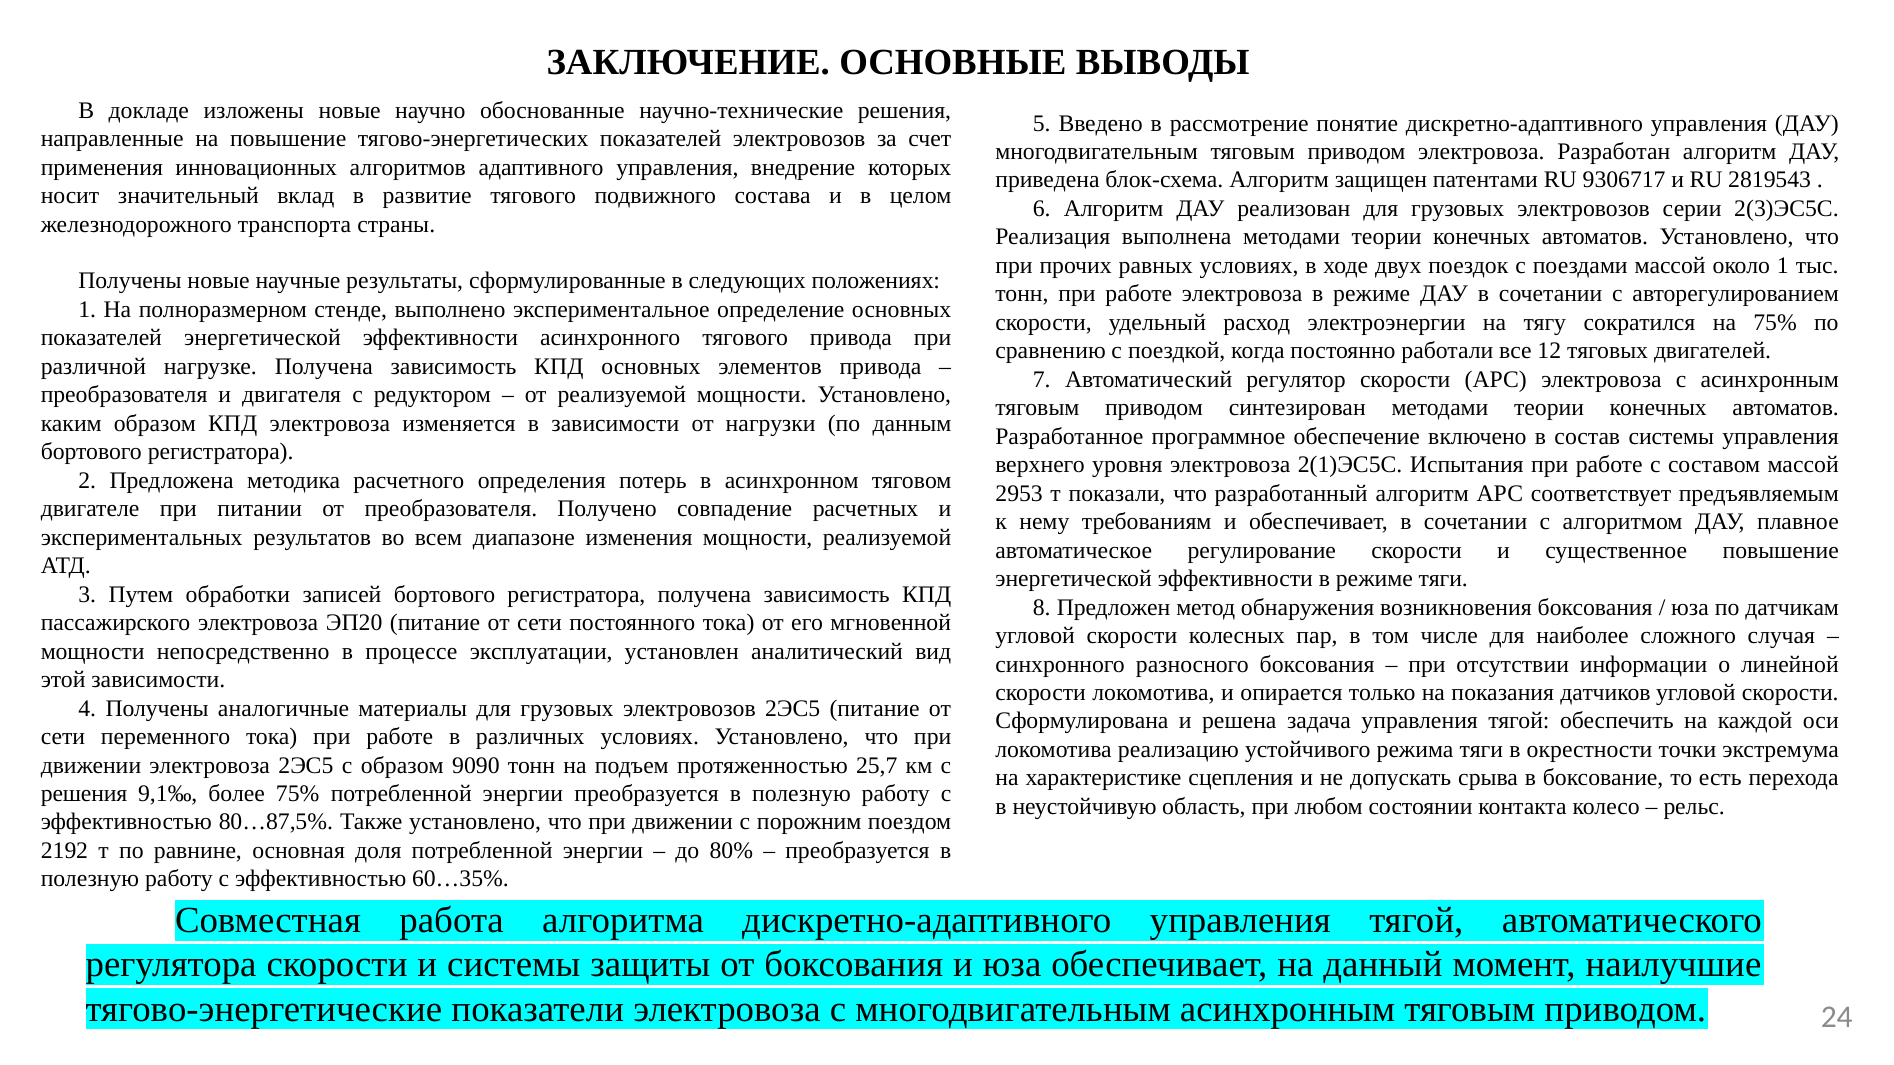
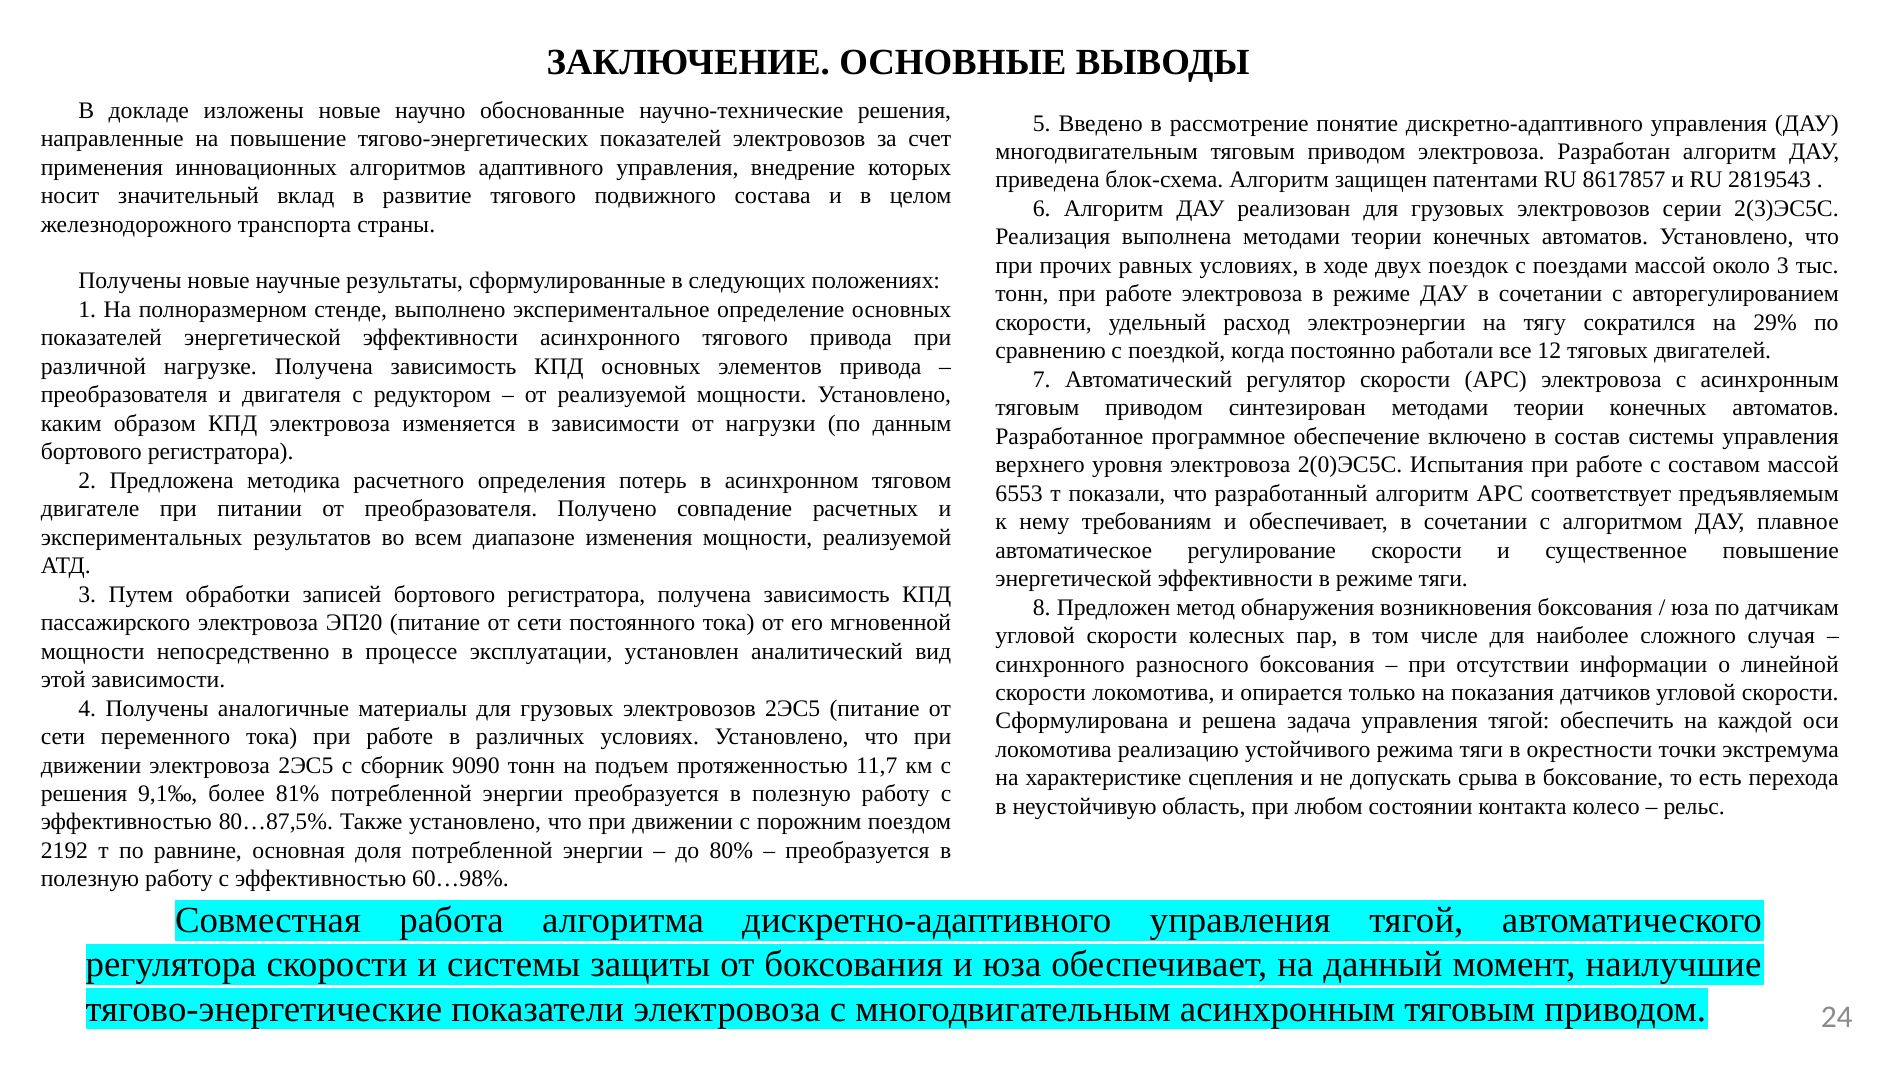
9306717: 9306717 -> 8617857
около 1: 1 -> 3
на 75%: 75% -> 29%
2(1)ЭС5С: 2(1)ЭС5С -> 2(0)ЭС5С
2953: 2953 -> 6553
с образом: образом -> сборник
25,7: 25,7 -> 11,7
более 75%: 75% -> 81%
60…35%: 60…35% -> 60…98%
